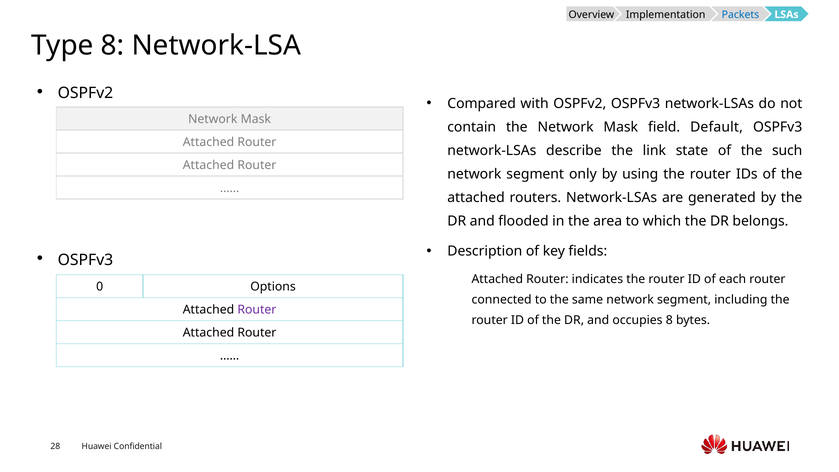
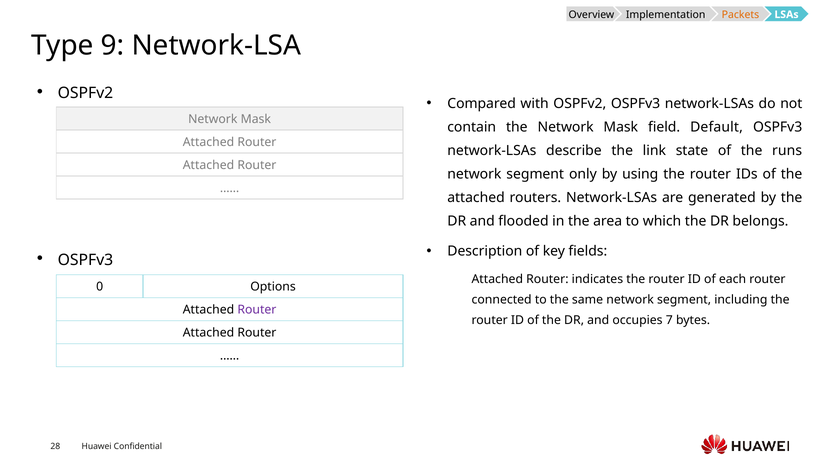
Packets colour: blue -> orange
Type 8: 8 -> 9
such: such -> runs
occupies 8: 8 -> 7
